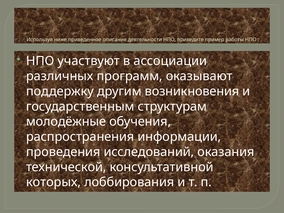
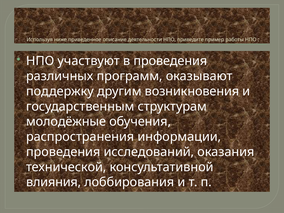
в ассоциации: ассоциации -> проведения
которых: которых -> влияния
